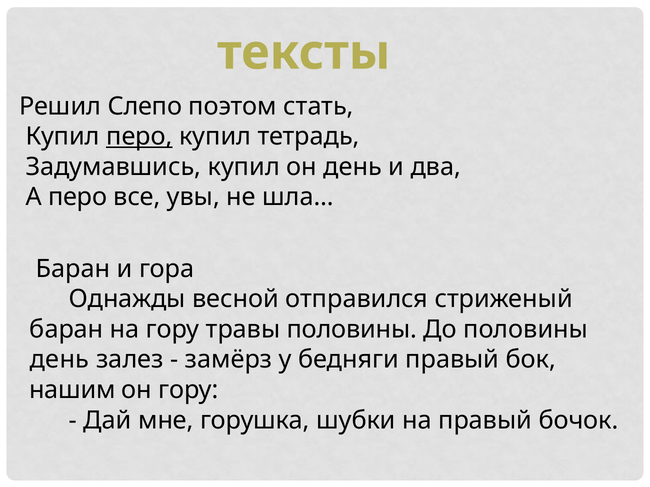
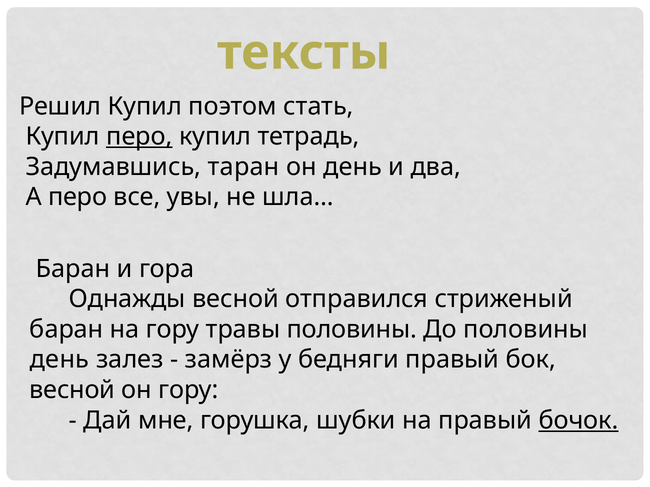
Решил Слепо: Слепо -> Купил
Задумавшись купил: купил -> таран
нашим at (72, 390): нашим -> весной
бочок underline: none -> present
